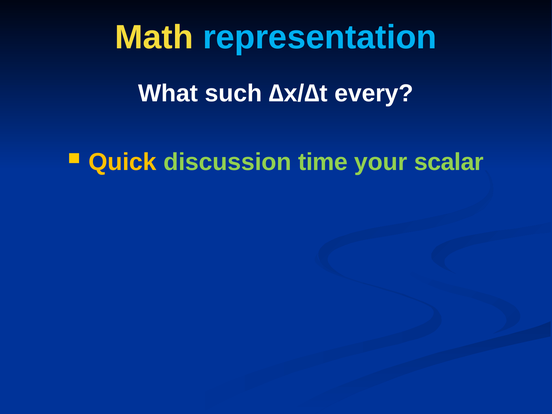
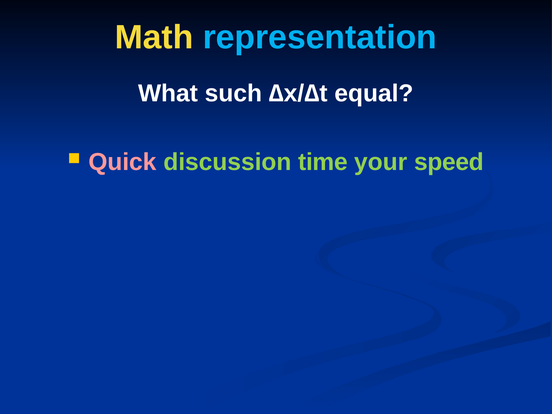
every: every -> equal
Quick colour: yellow -> pink
scalar: scalar -> speed
